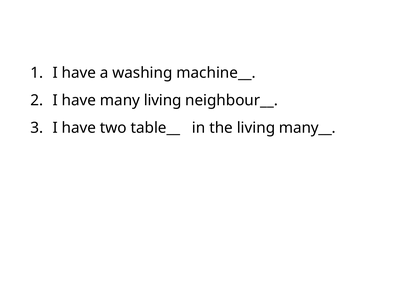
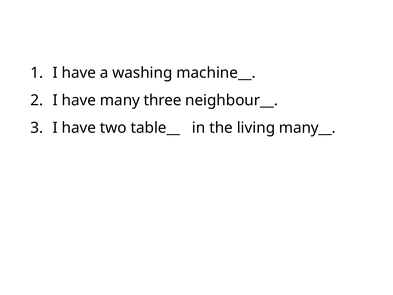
many living: living -> three
